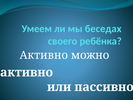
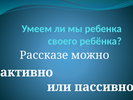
беседах: беседах -> ребенка
Активно at (44, 55): Активно -> Рассказе
